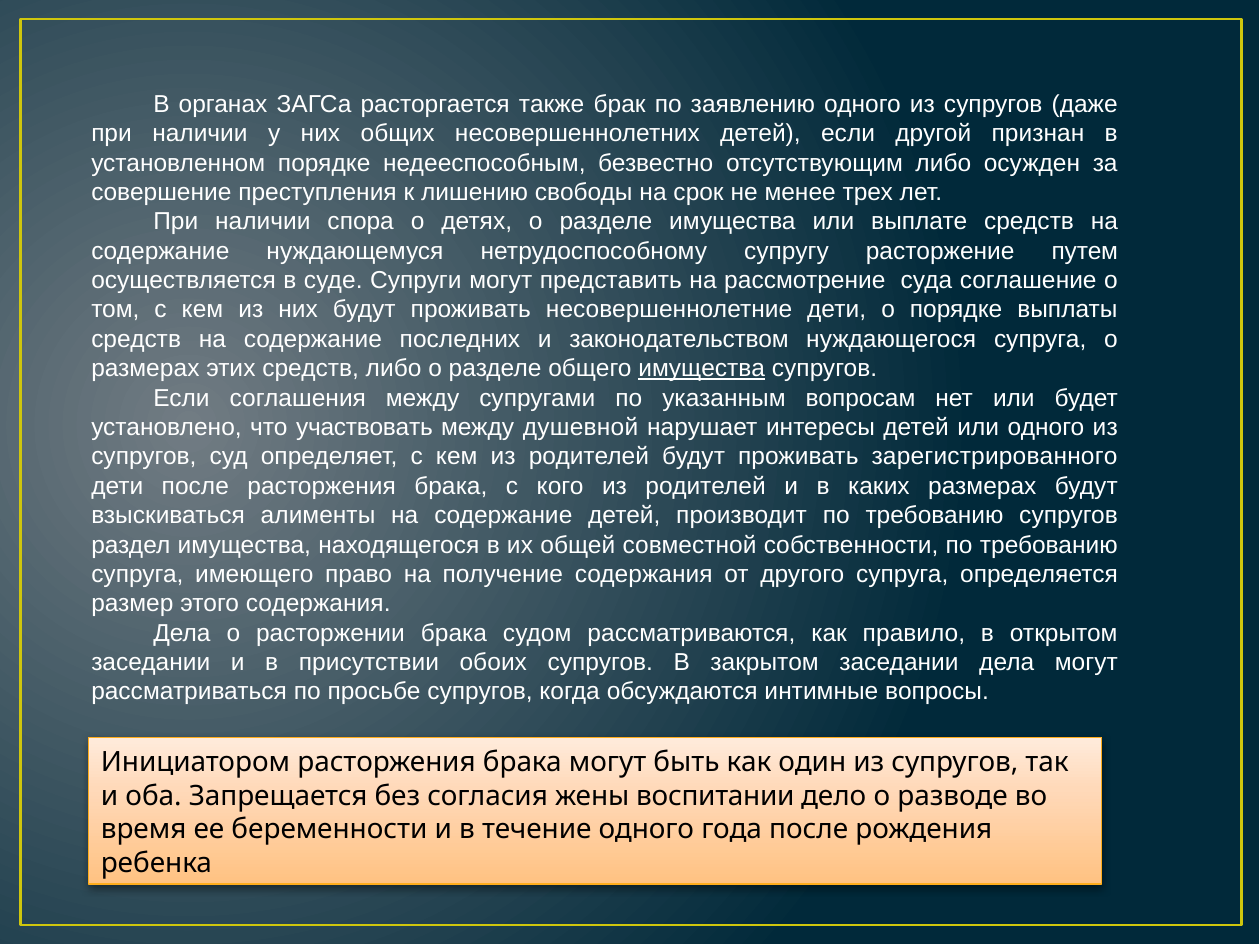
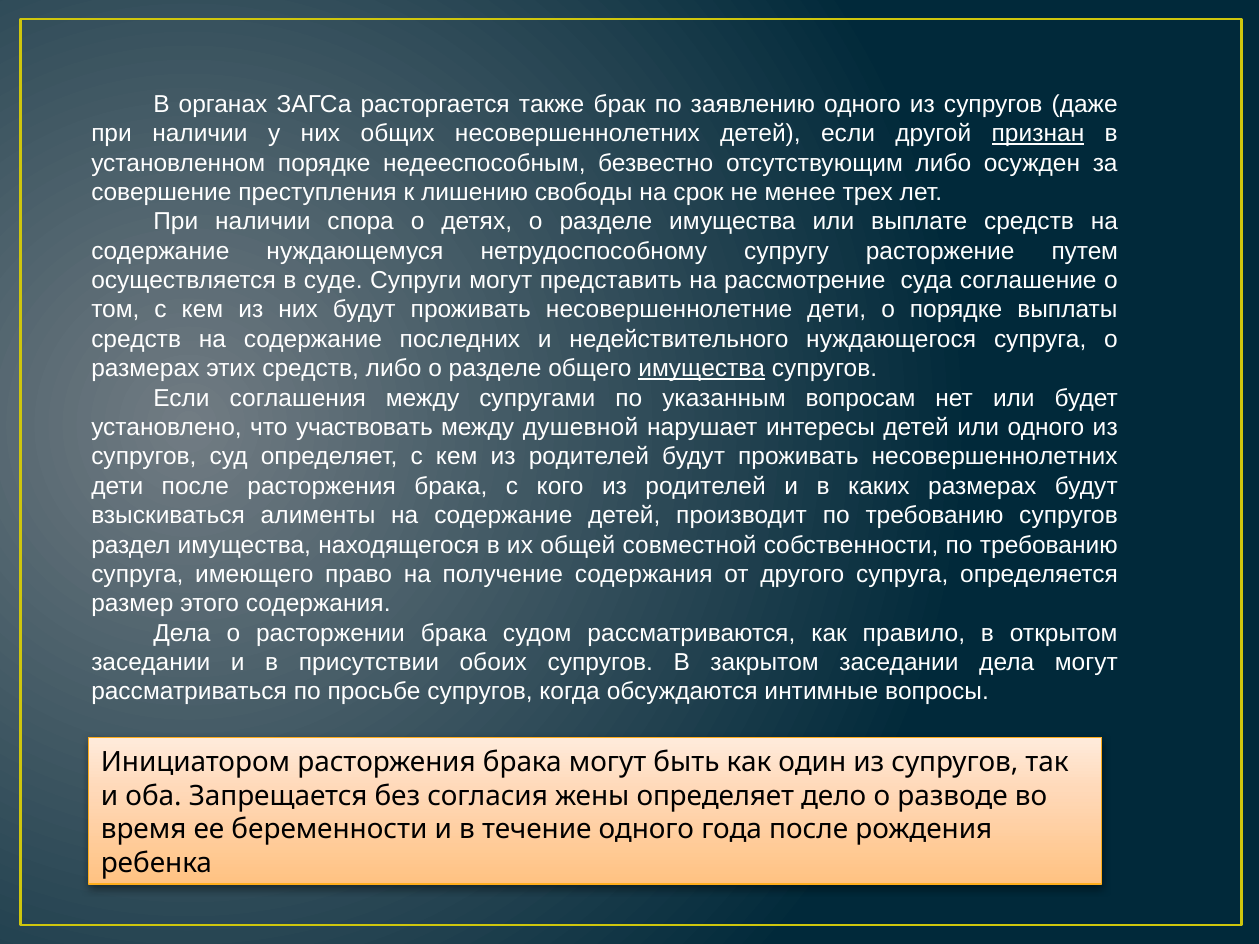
признан underline: none -> present
законодательством: законодательством -> недействительного
проживать зарегистрированного: зарегистрированного -> несовершеннолетних
жены воспитании: воспитании -> определяет
